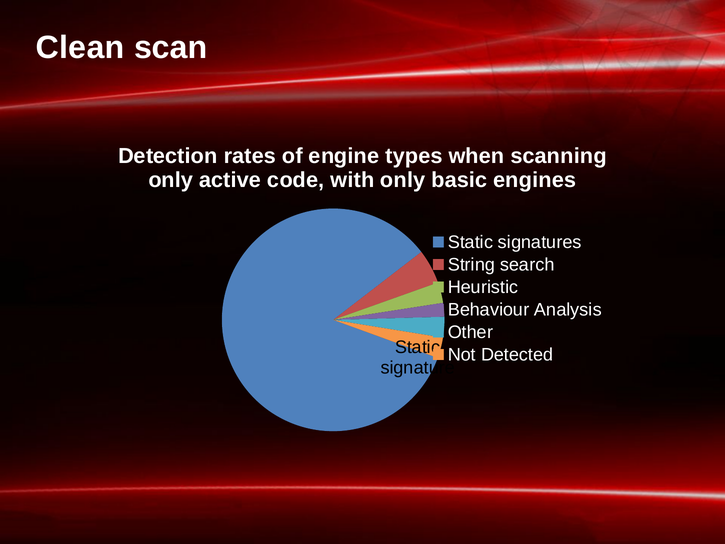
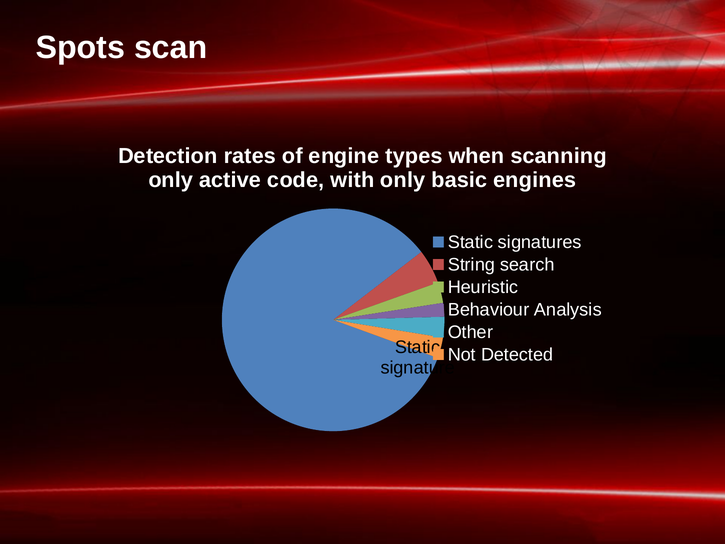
Clean: Clean -> Spots
